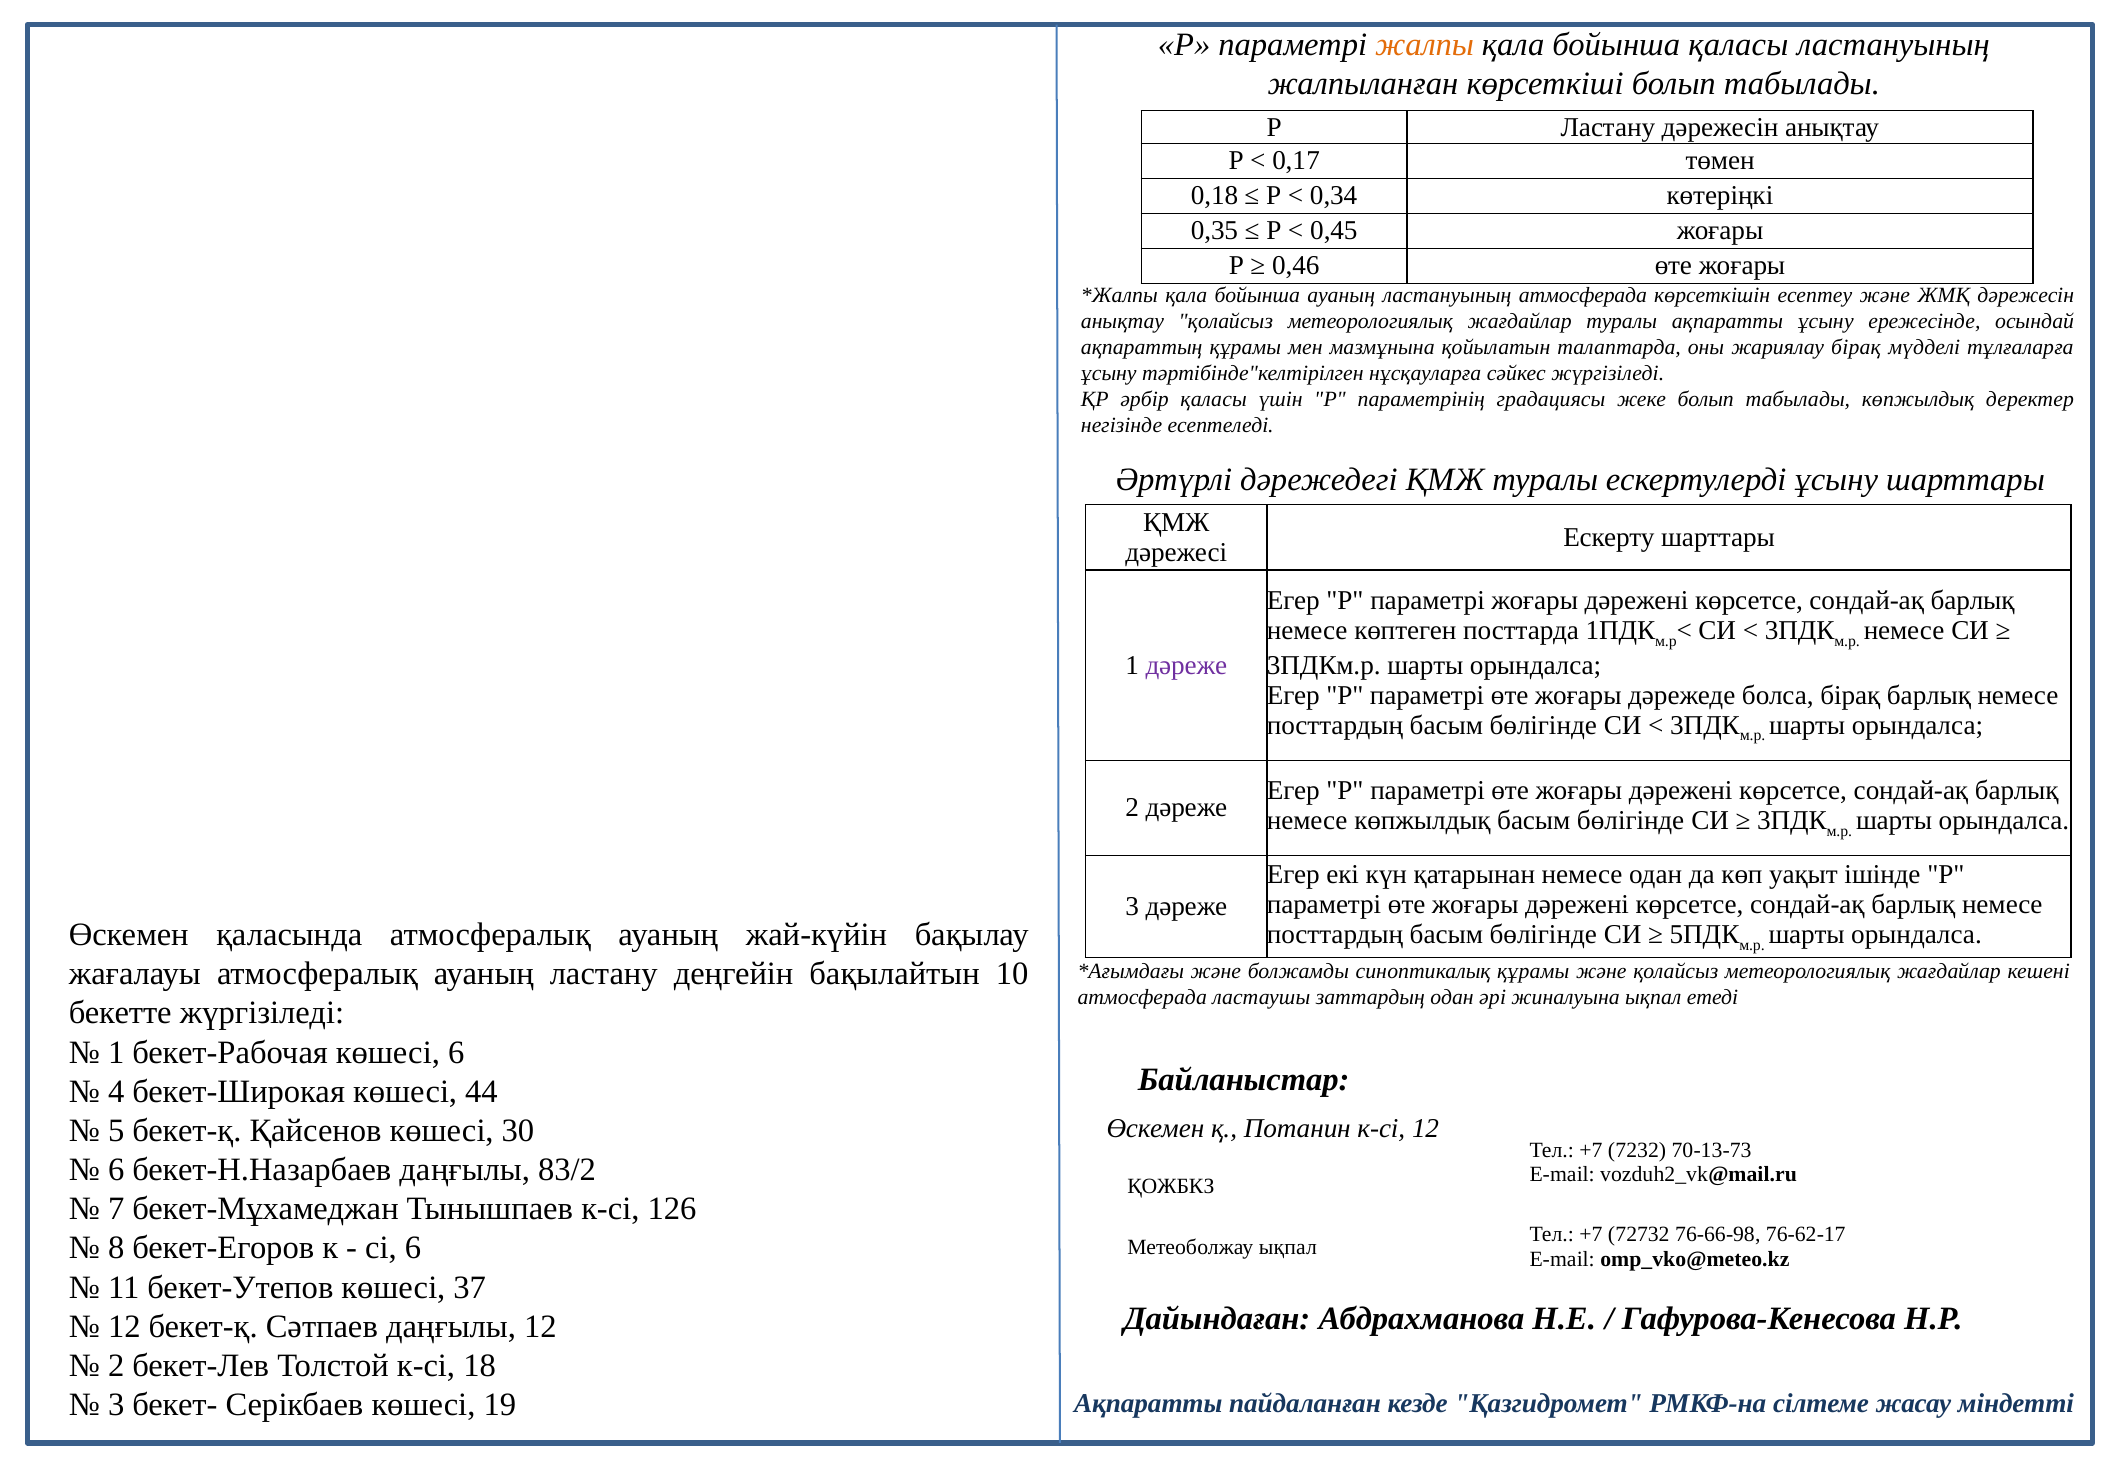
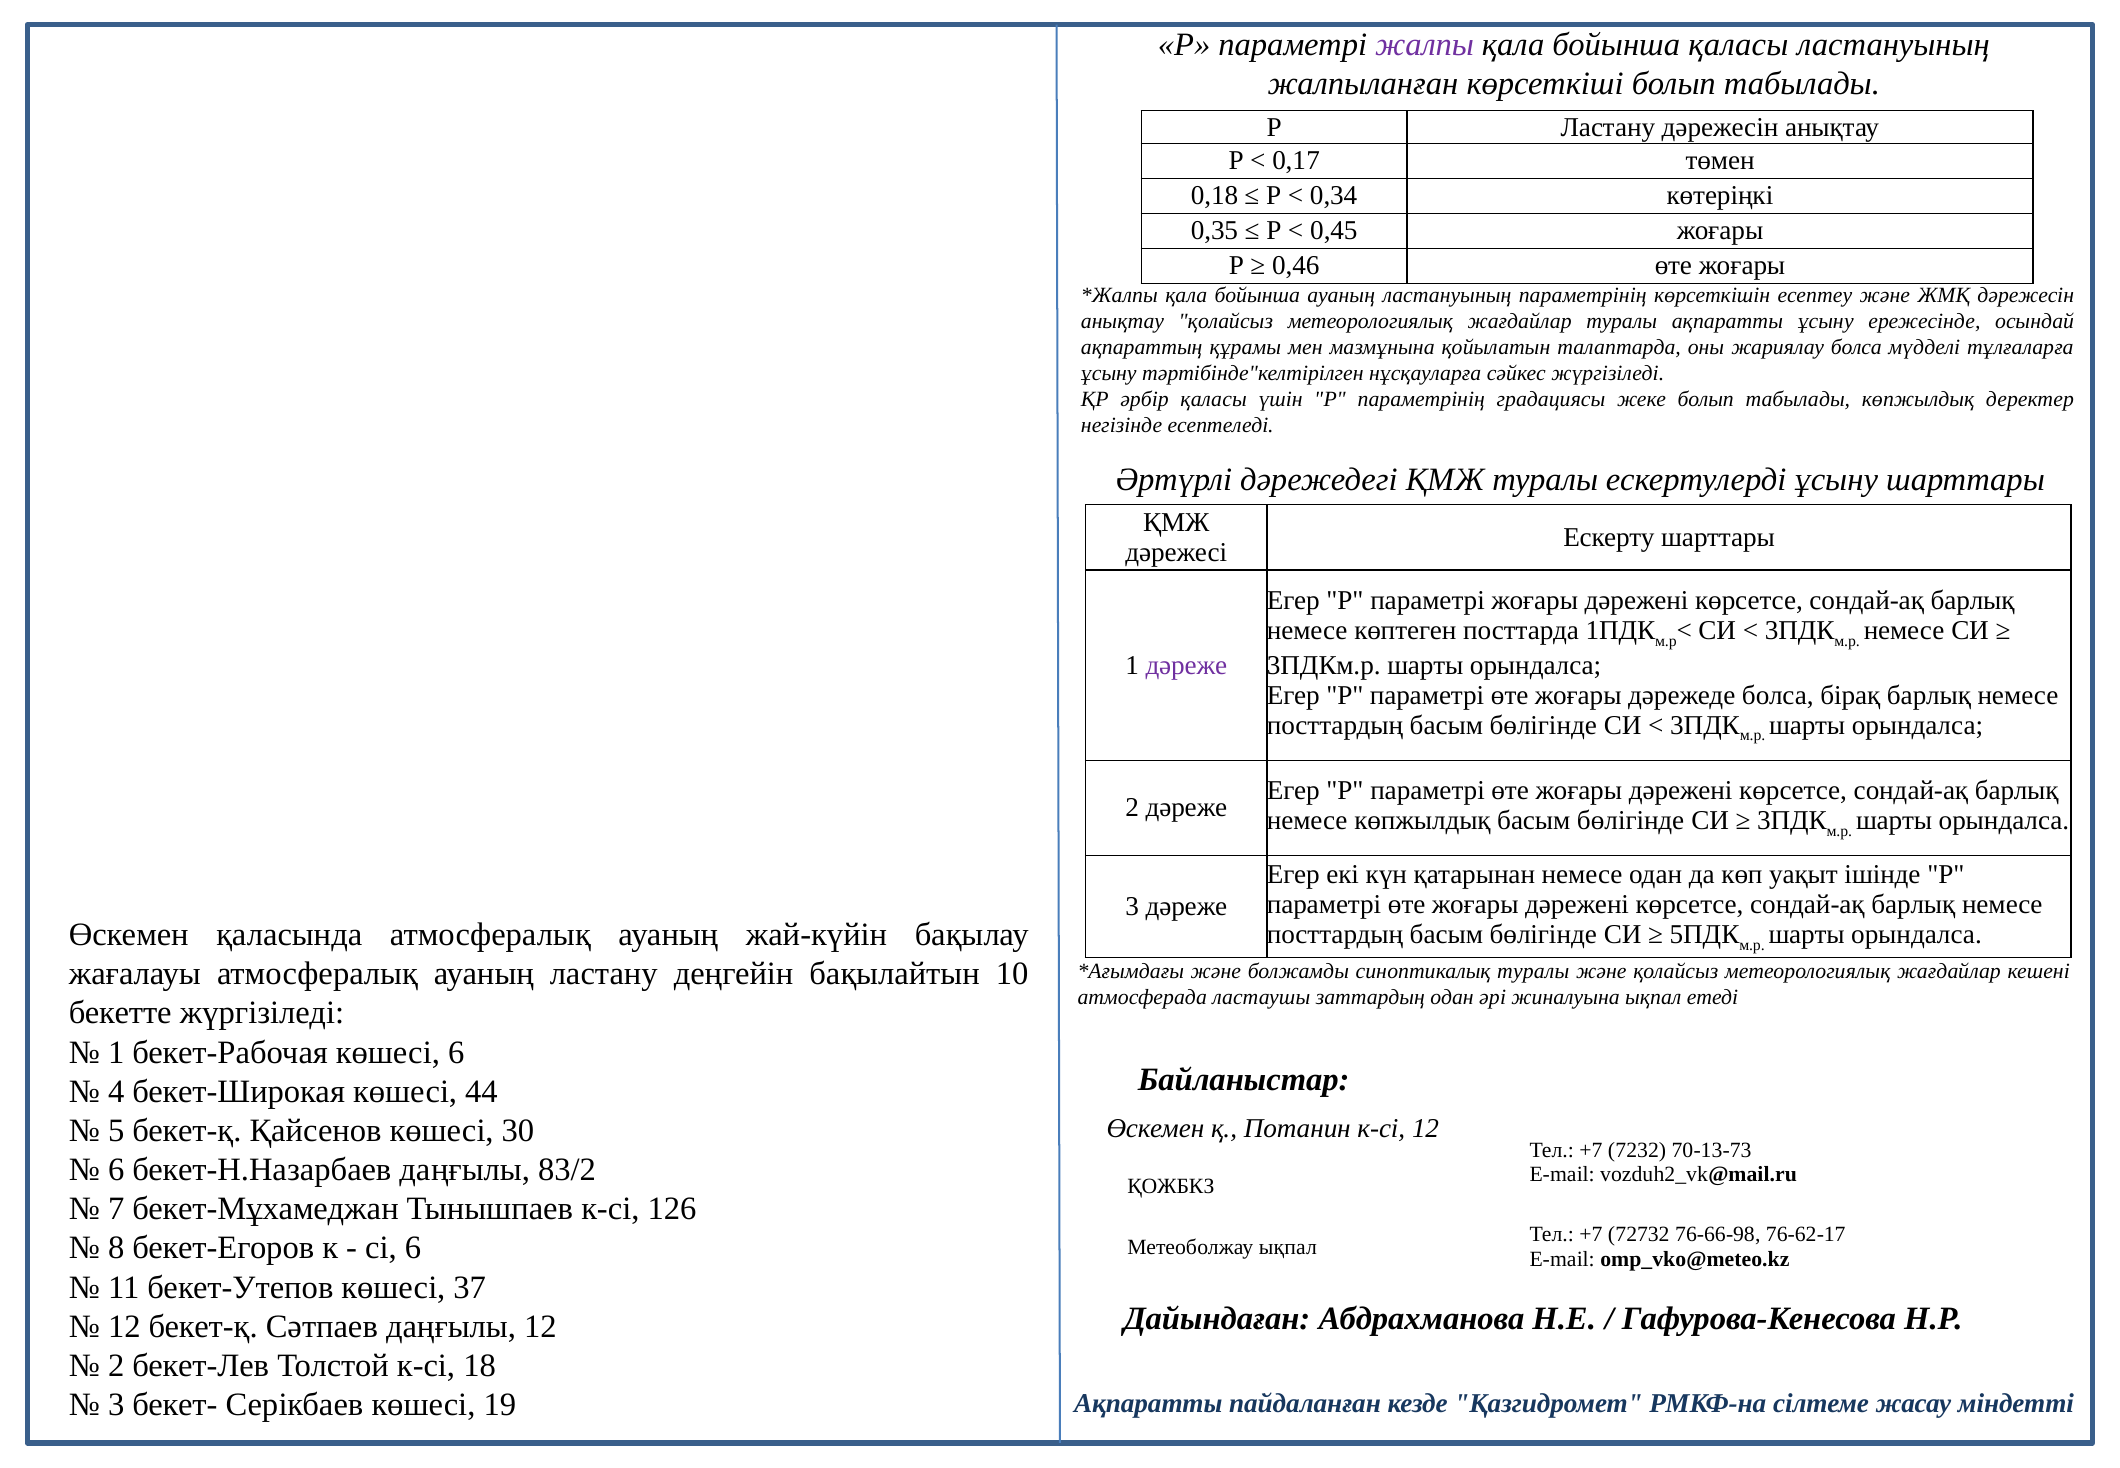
жалпы colour: orange -> purple
ластануының атмосферада: атмосферада -> параметрінің
жариялау бірақ: бірақ -> болса
синоптикалық құрамы: құрамы -> туралы
